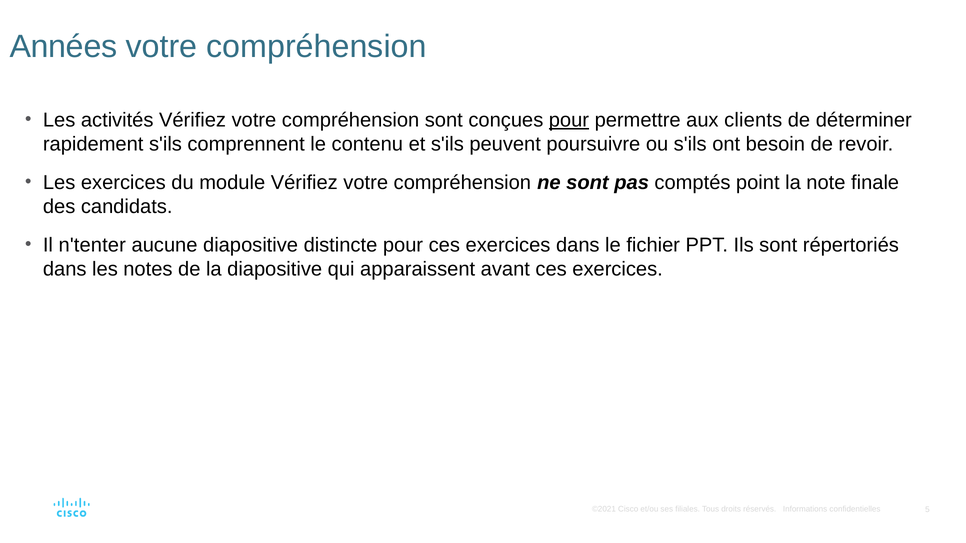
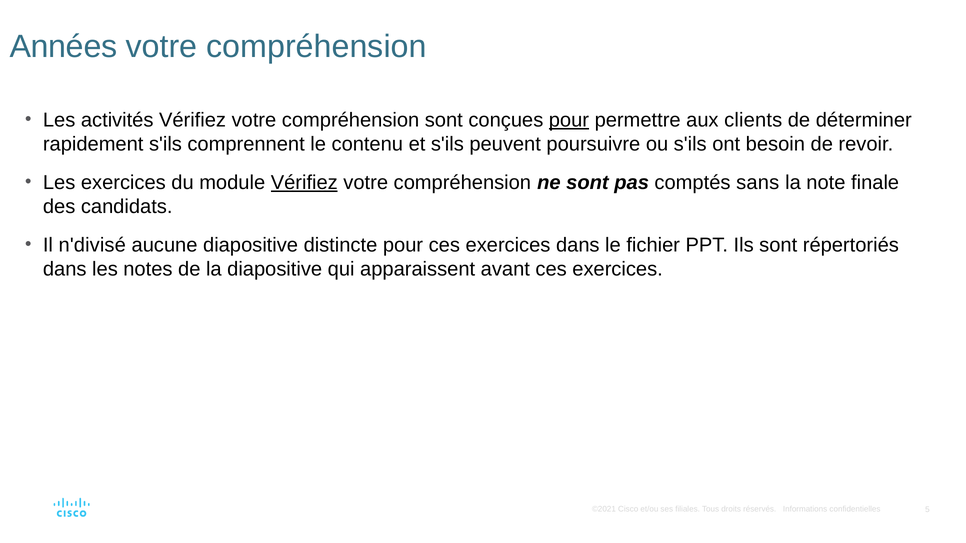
Vérifiez at (304, 183) underline: none -> present
point: point -> sans
n'tenter: n'tenter -> n'divisé
